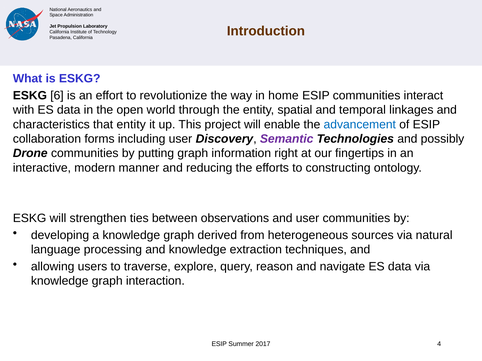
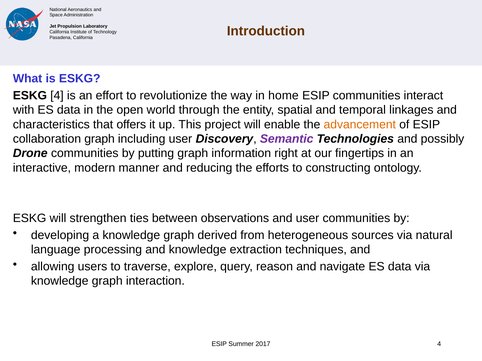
ESKG 6: 6 -> 4
that entity: entity -> offers
advancement colour: blue -> orange
collaboration forms: forms -> graph
